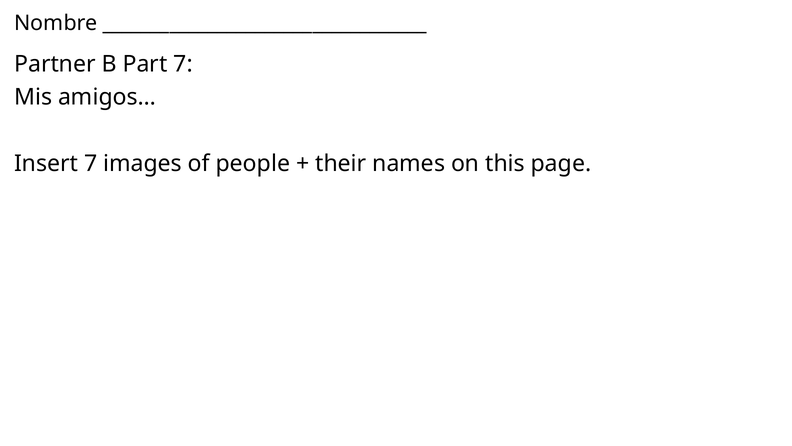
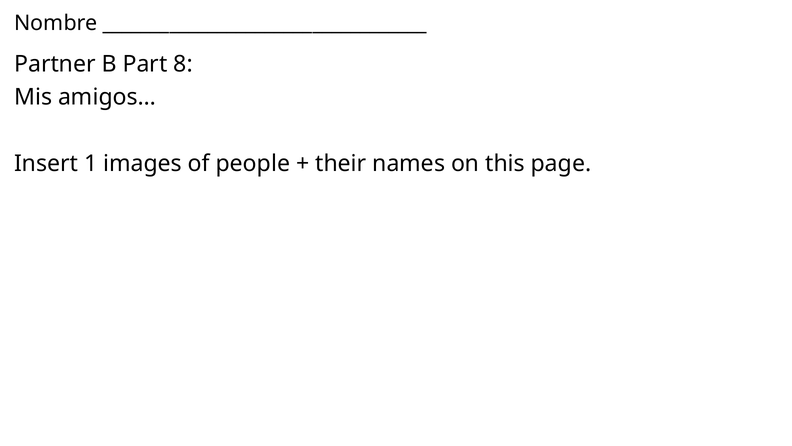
Part 7: 7 -> 8
Insert 7: 7 -> 1
